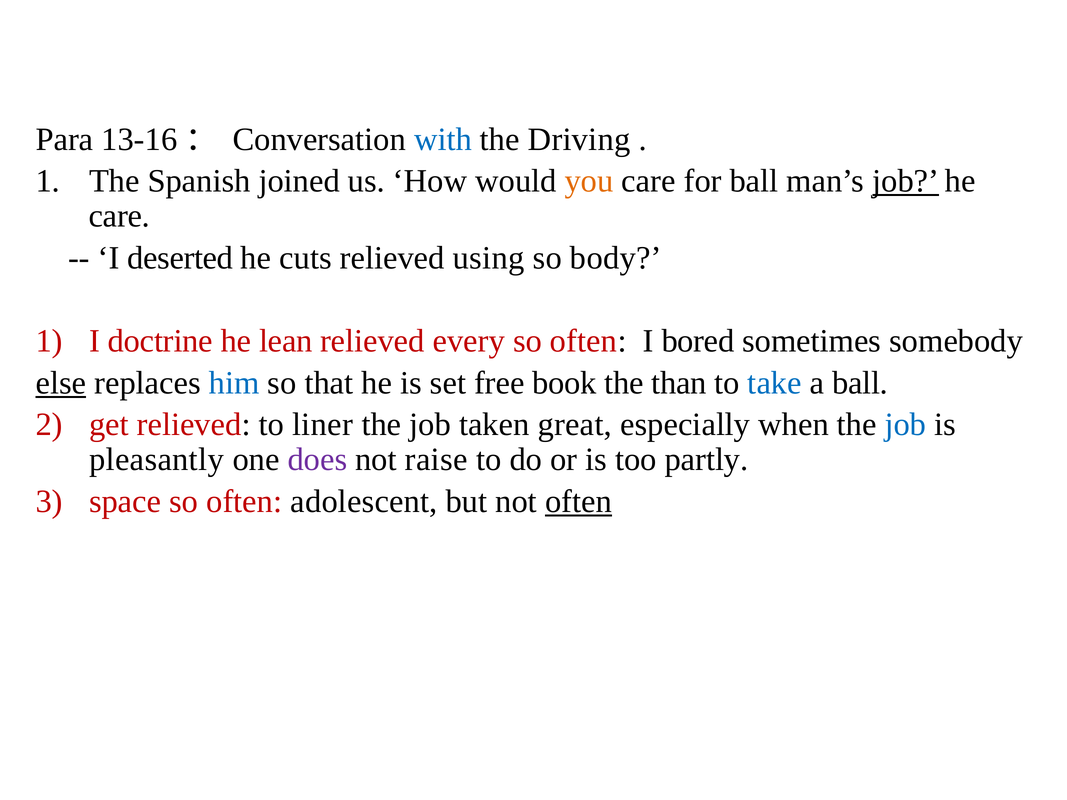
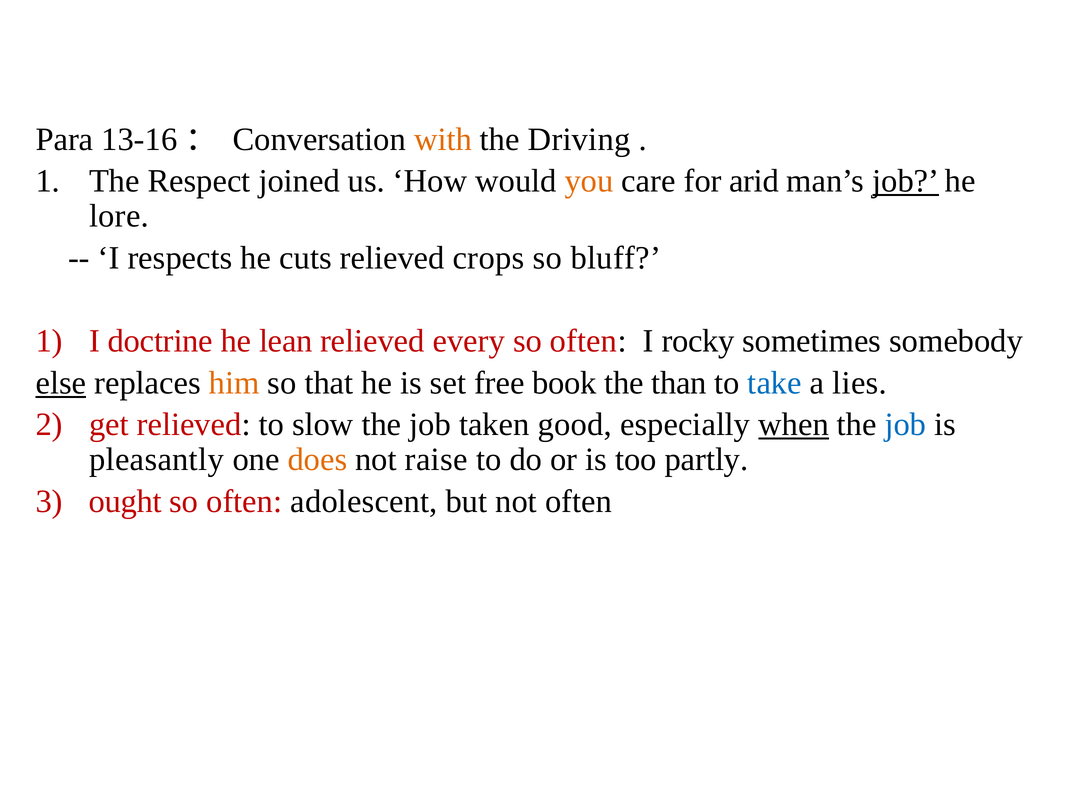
with colour: blue -> orange
Spanish: Spanish -> Respect
for ball: ball -> arid
care at (119, 216): care -> lore
deserted: deserted -> respects
using: using -> crops
body: body -> bluff
bored: bored -> rocky
him colour: blue -> orange
a ball: ball -> lies
liner: liner -> slow
great: great -> good
when underline: none -> present
does colour: purple -> orange
space: space -> ought
often at (578, 501) underline: present -> none
